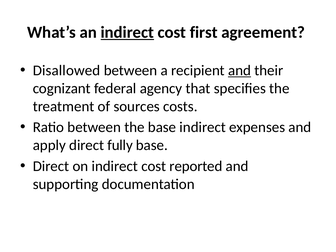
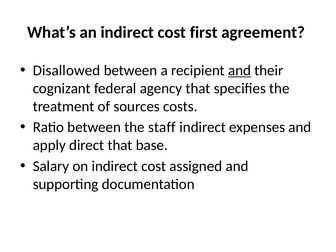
indirect at (127, 32) underline: present -> none
the base: base -> staff
direct fully: fully -> that
Direct at (51, 166): Direct -> Salary
reported: reported -> assigned
